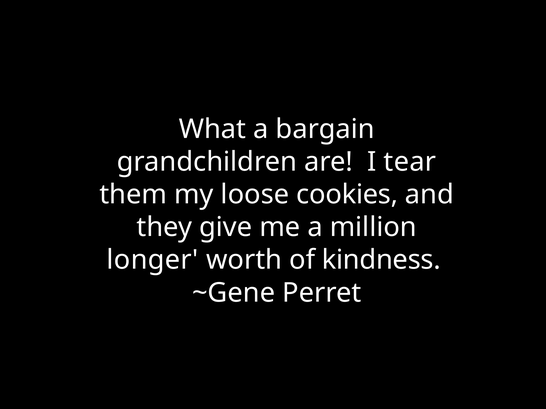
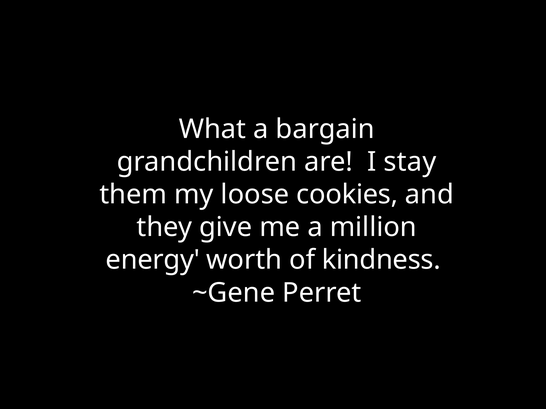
tear: tear -> stay
longer: longer -> energy
